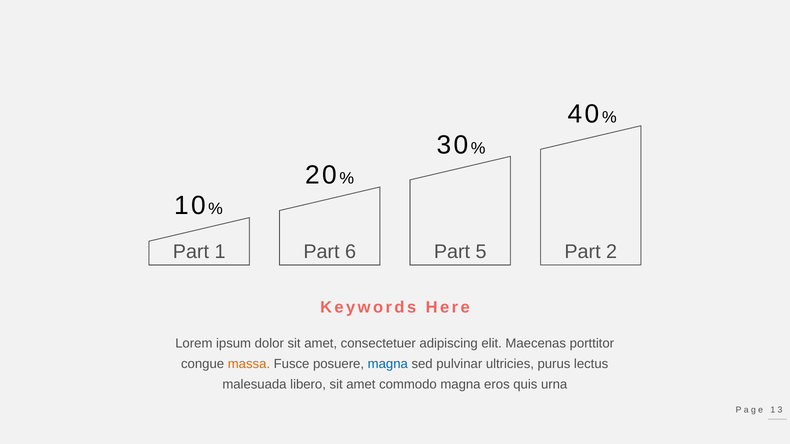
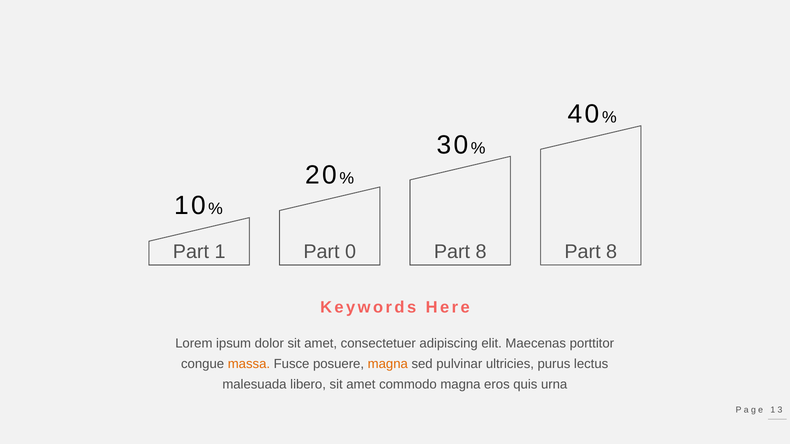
6: 6 -> 0
5 at (481, 252): 5 -> 8
2 at (612, 252): 2 -> 8
magna at (388, 364) colour: blue -> orange
